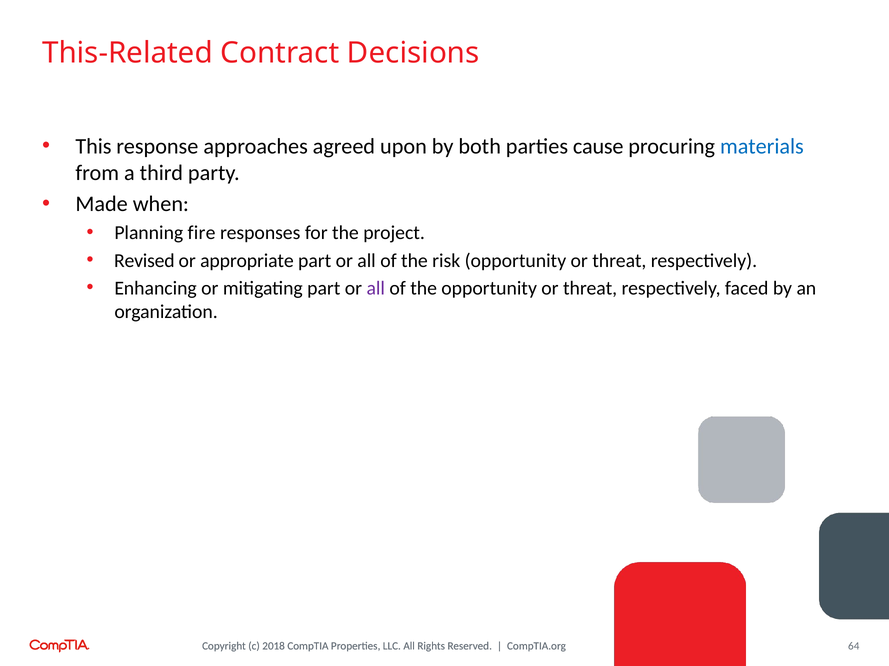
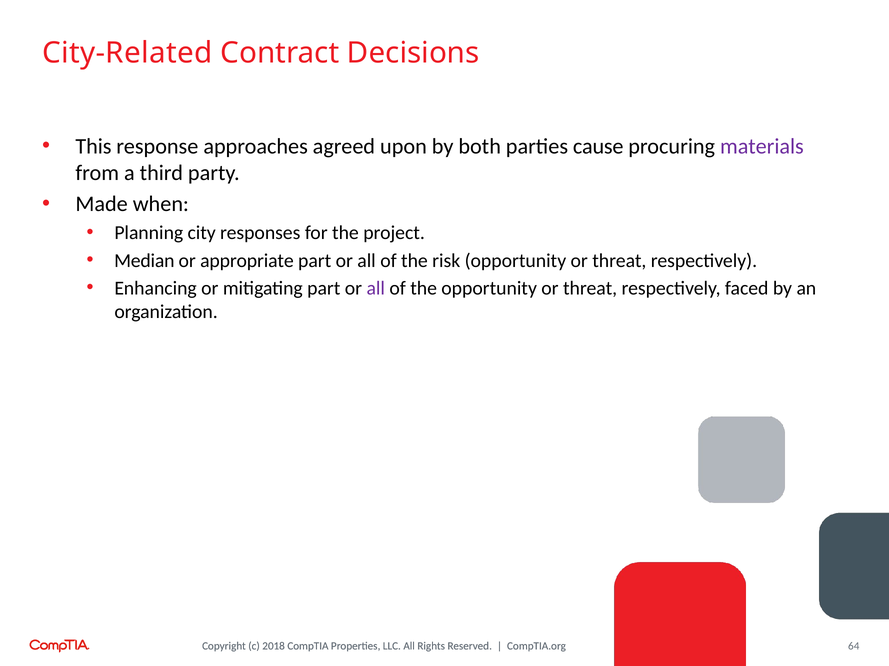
This-Related: This-Related -> City-Related
materials colour: blue -> purple
fire: fire -> city
Revised: Revised -> Median
